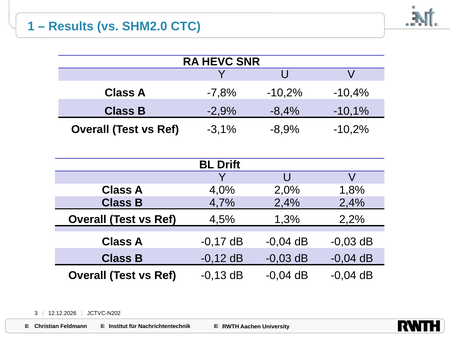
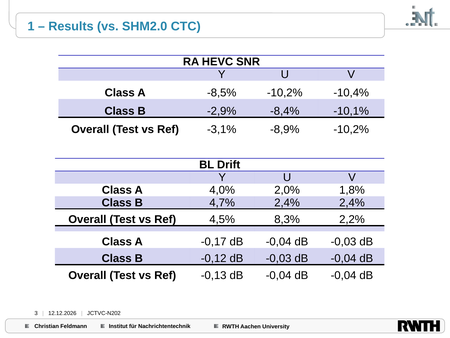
-7,8%: -7,8% -> -8,5%
1,3%: 1,3% -> 8,3%
